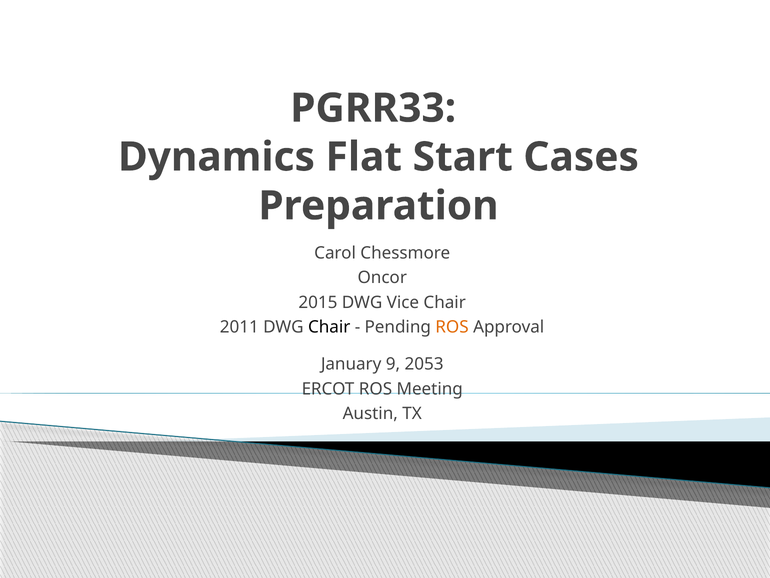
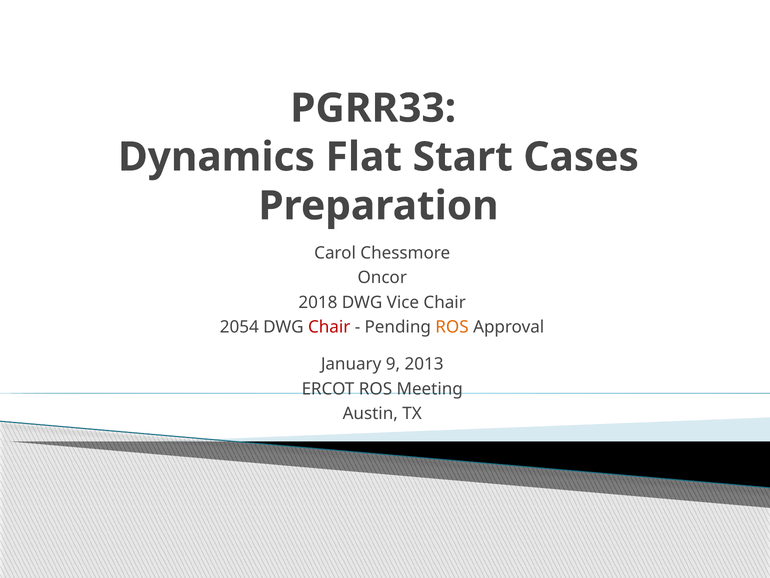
2015: 2015 -> 2018
2011: 2011 -> 2054
Chair at (329, 327) colour: black -> red
2053: 2053 -> 2013
